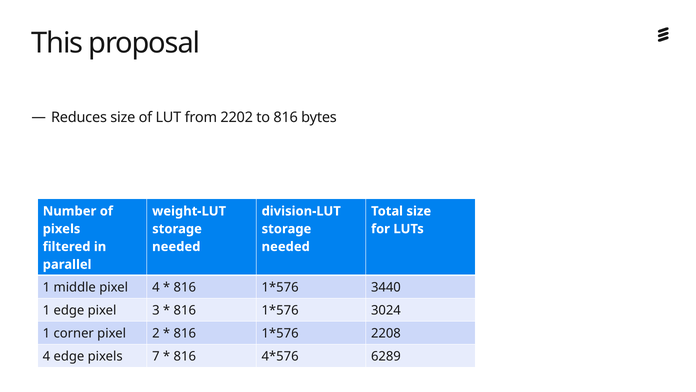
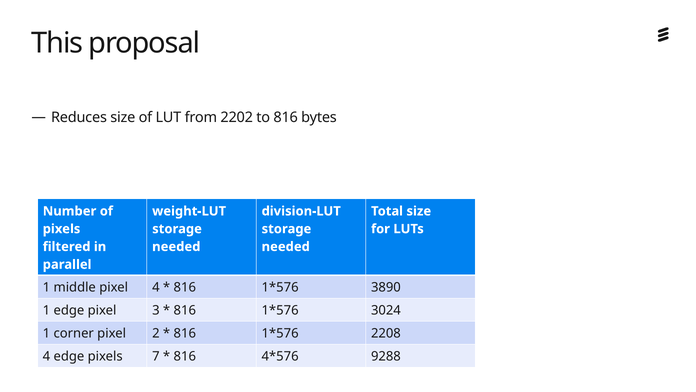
3440: 3440 -> 3890
6289: 6289 -> 9288
